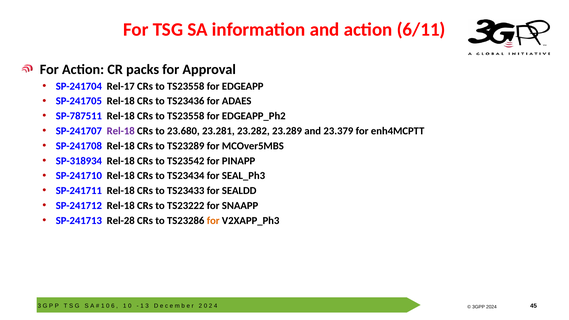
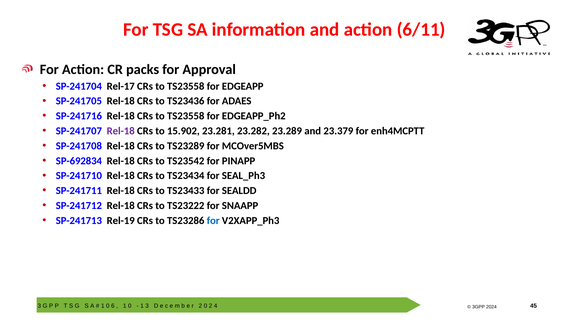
SP-787511: SP-787511 -> SP-241716
23.680: 23.680 -> 15.902
SP-318934: SP-318934 -> SP-692834
Rel-28: Rel-28 -> Rel-19
for at (213, 221) colour: orange -> blue
